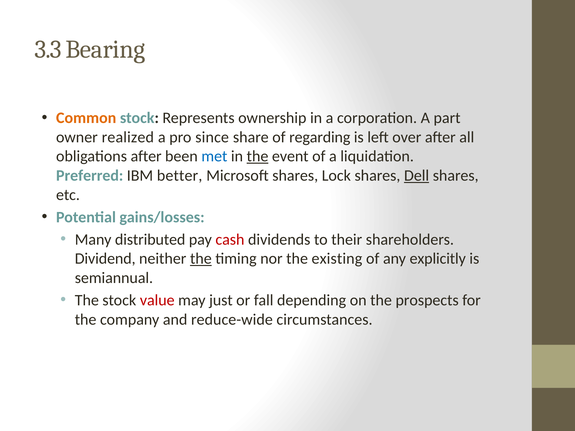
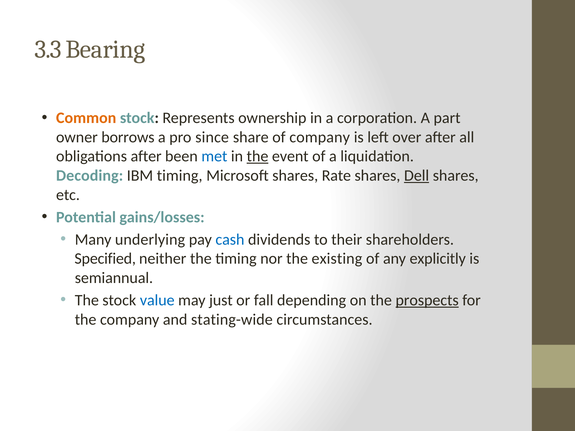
realized: realized -> borrows
of regarding: regarding -> company
Preferred: Preferred -> Decoding
IBM better: better -> timing
Lock: Lock -> Rate
distributed: distributed -> underlying
cash colour: red -> blue
Dividend: Dividend -> Specified
the at (201, 259) underline: present -> none
value colour: red -> blue
prospects underline: none -> present
reduce-wide: reduce-wide -> stating-wide
